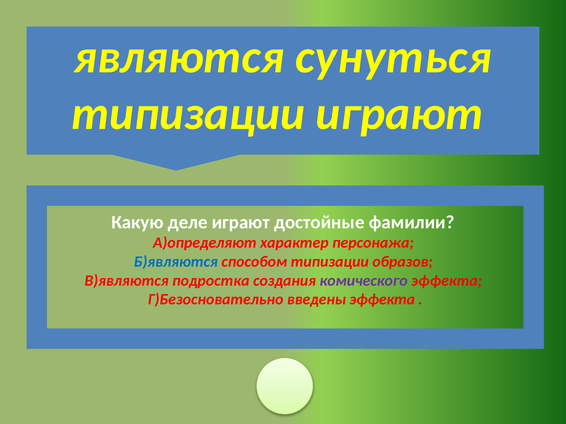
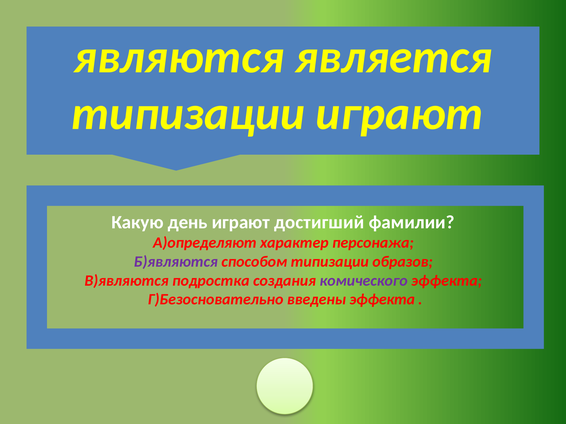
сунуться: сунуться -> является
деле: деле -> день
достойные: достойные -> достигший
Б)являются colour: blue -> purple
